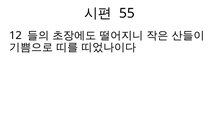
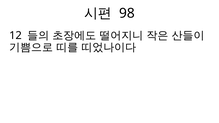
55: 55 -> 98
